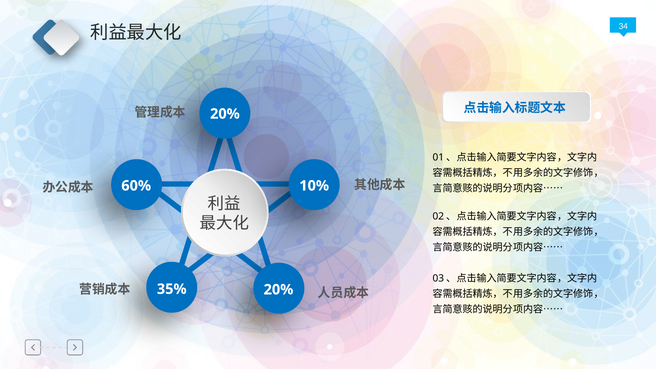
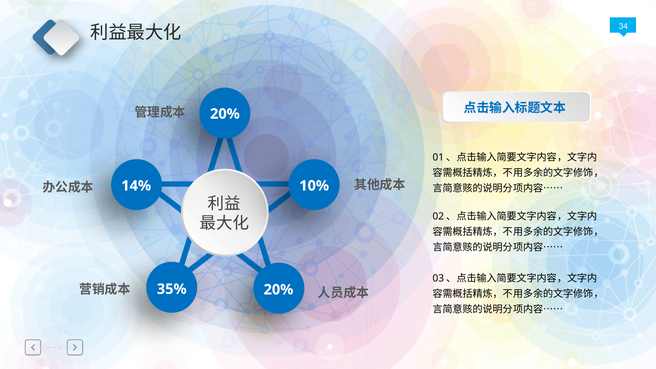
60%: 60% -> 14%
